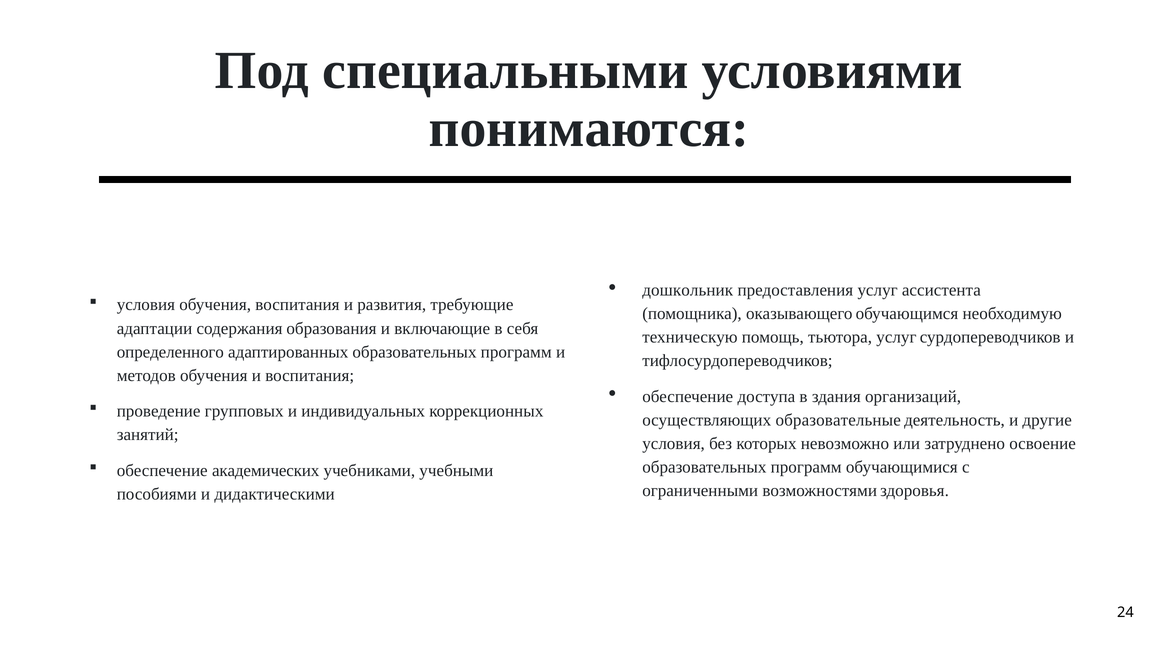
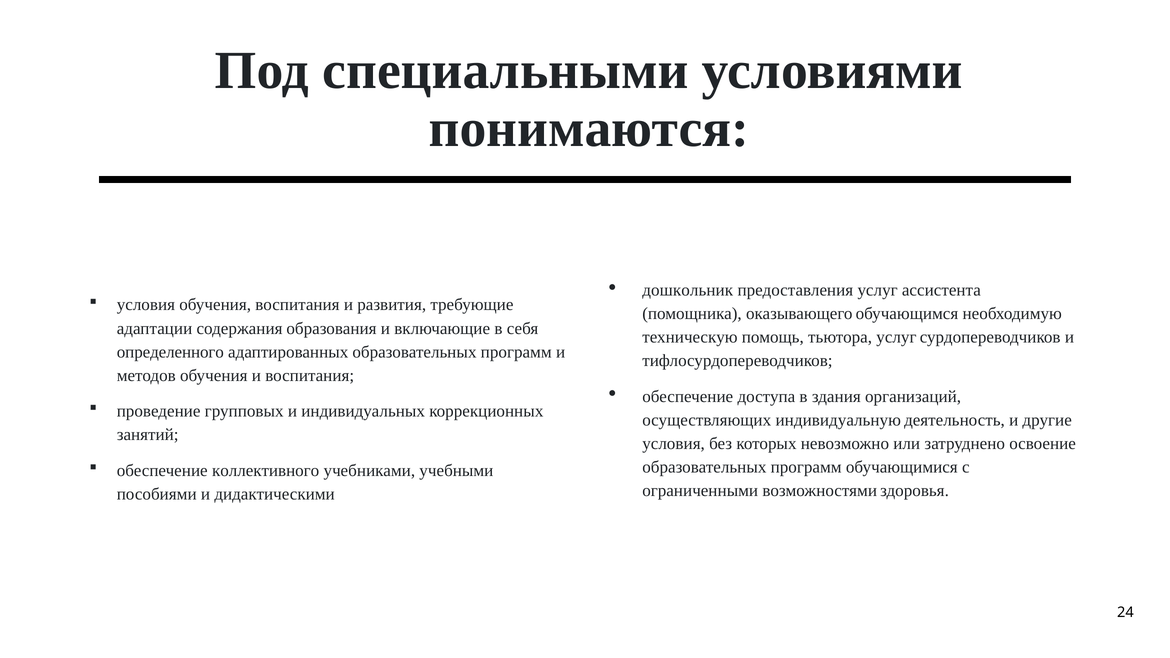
образовательные: образовательные -> индивидуальную
академических: академических -> коллективного
